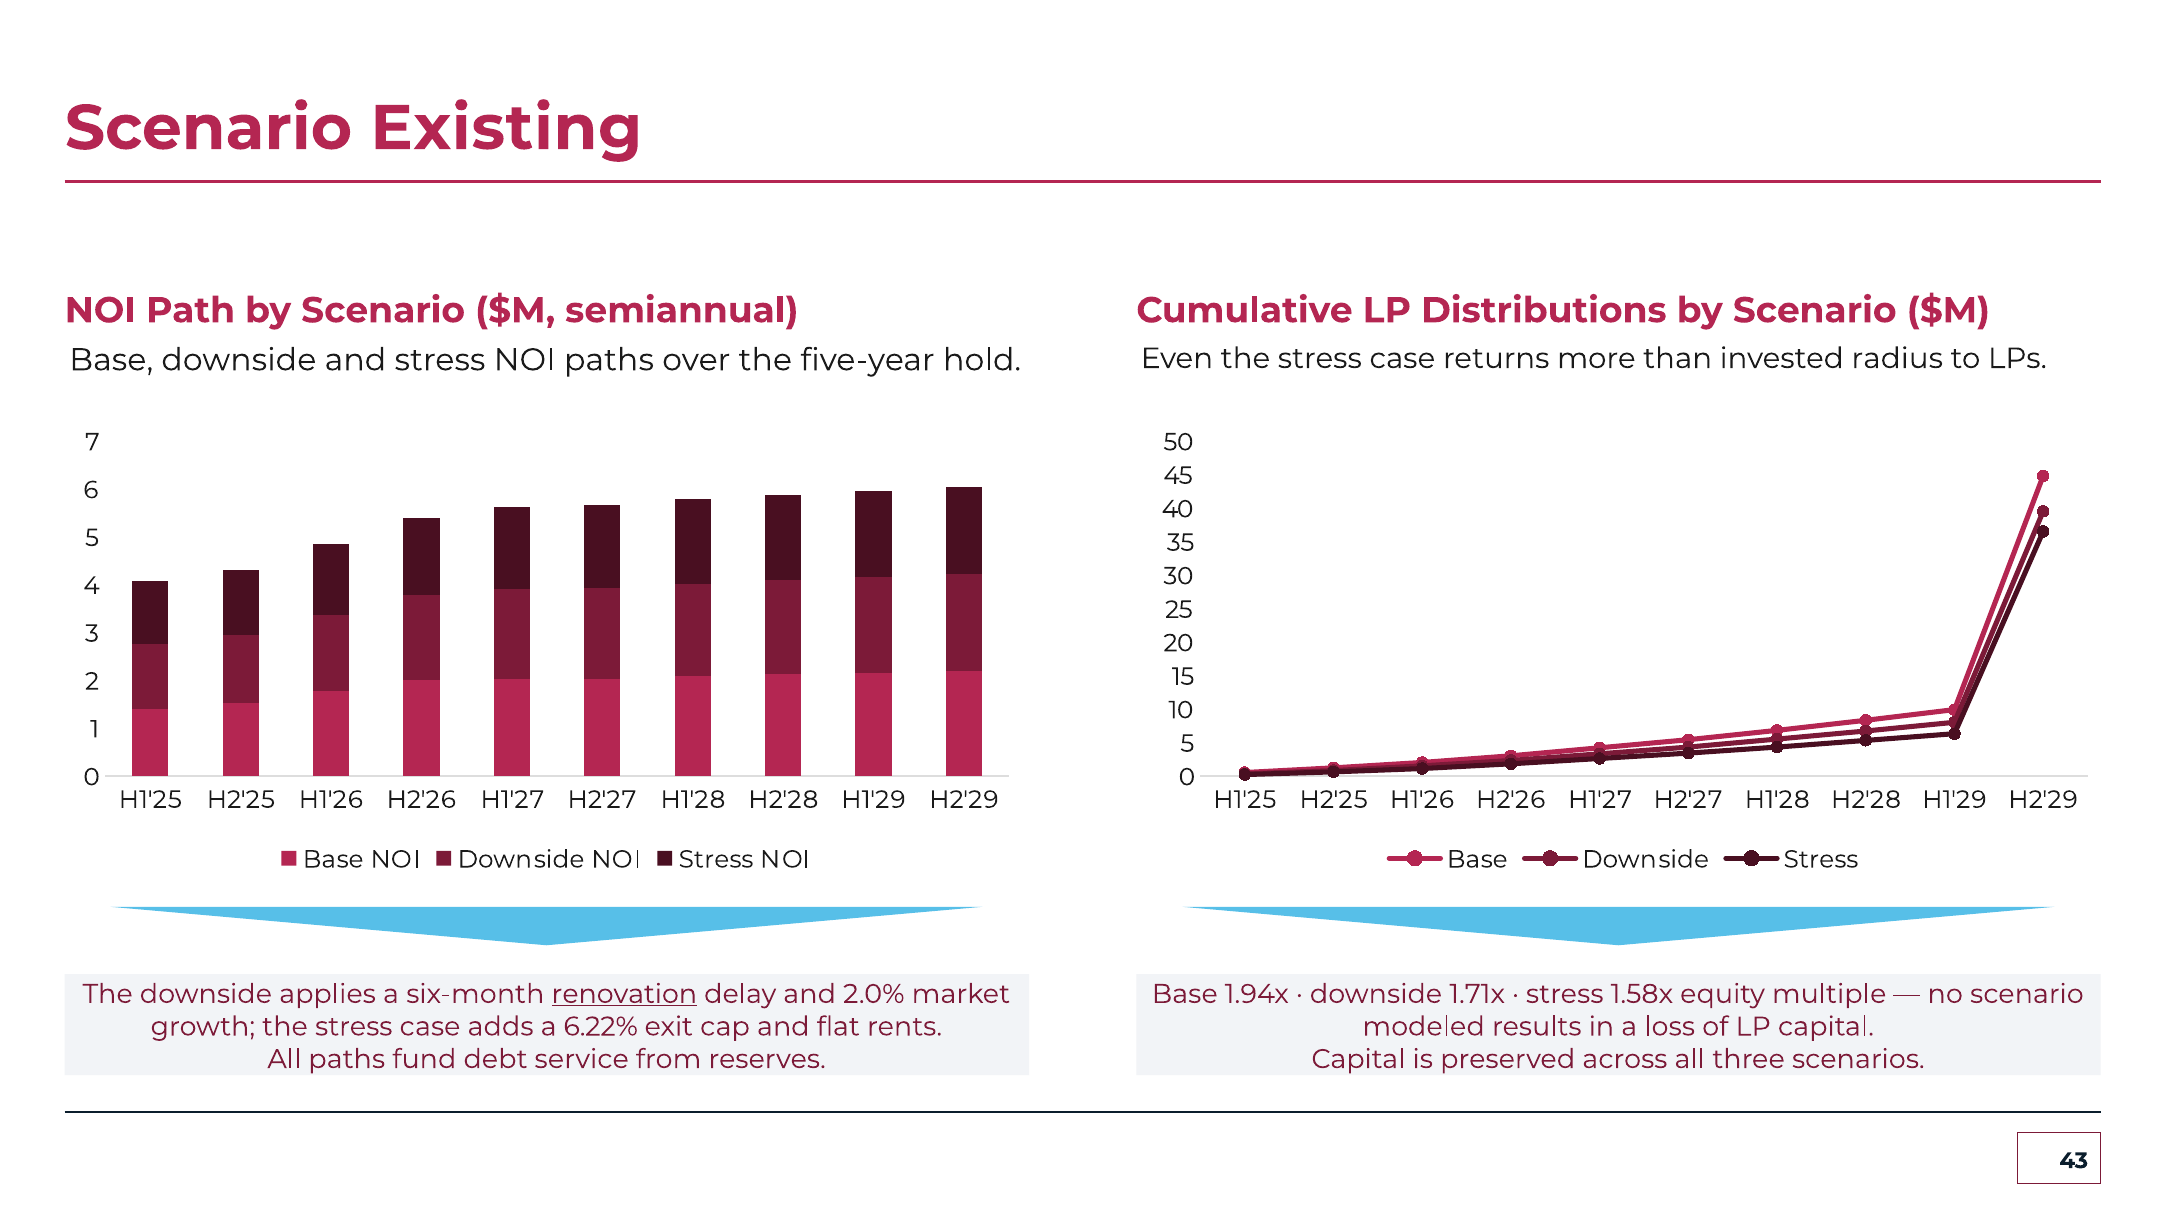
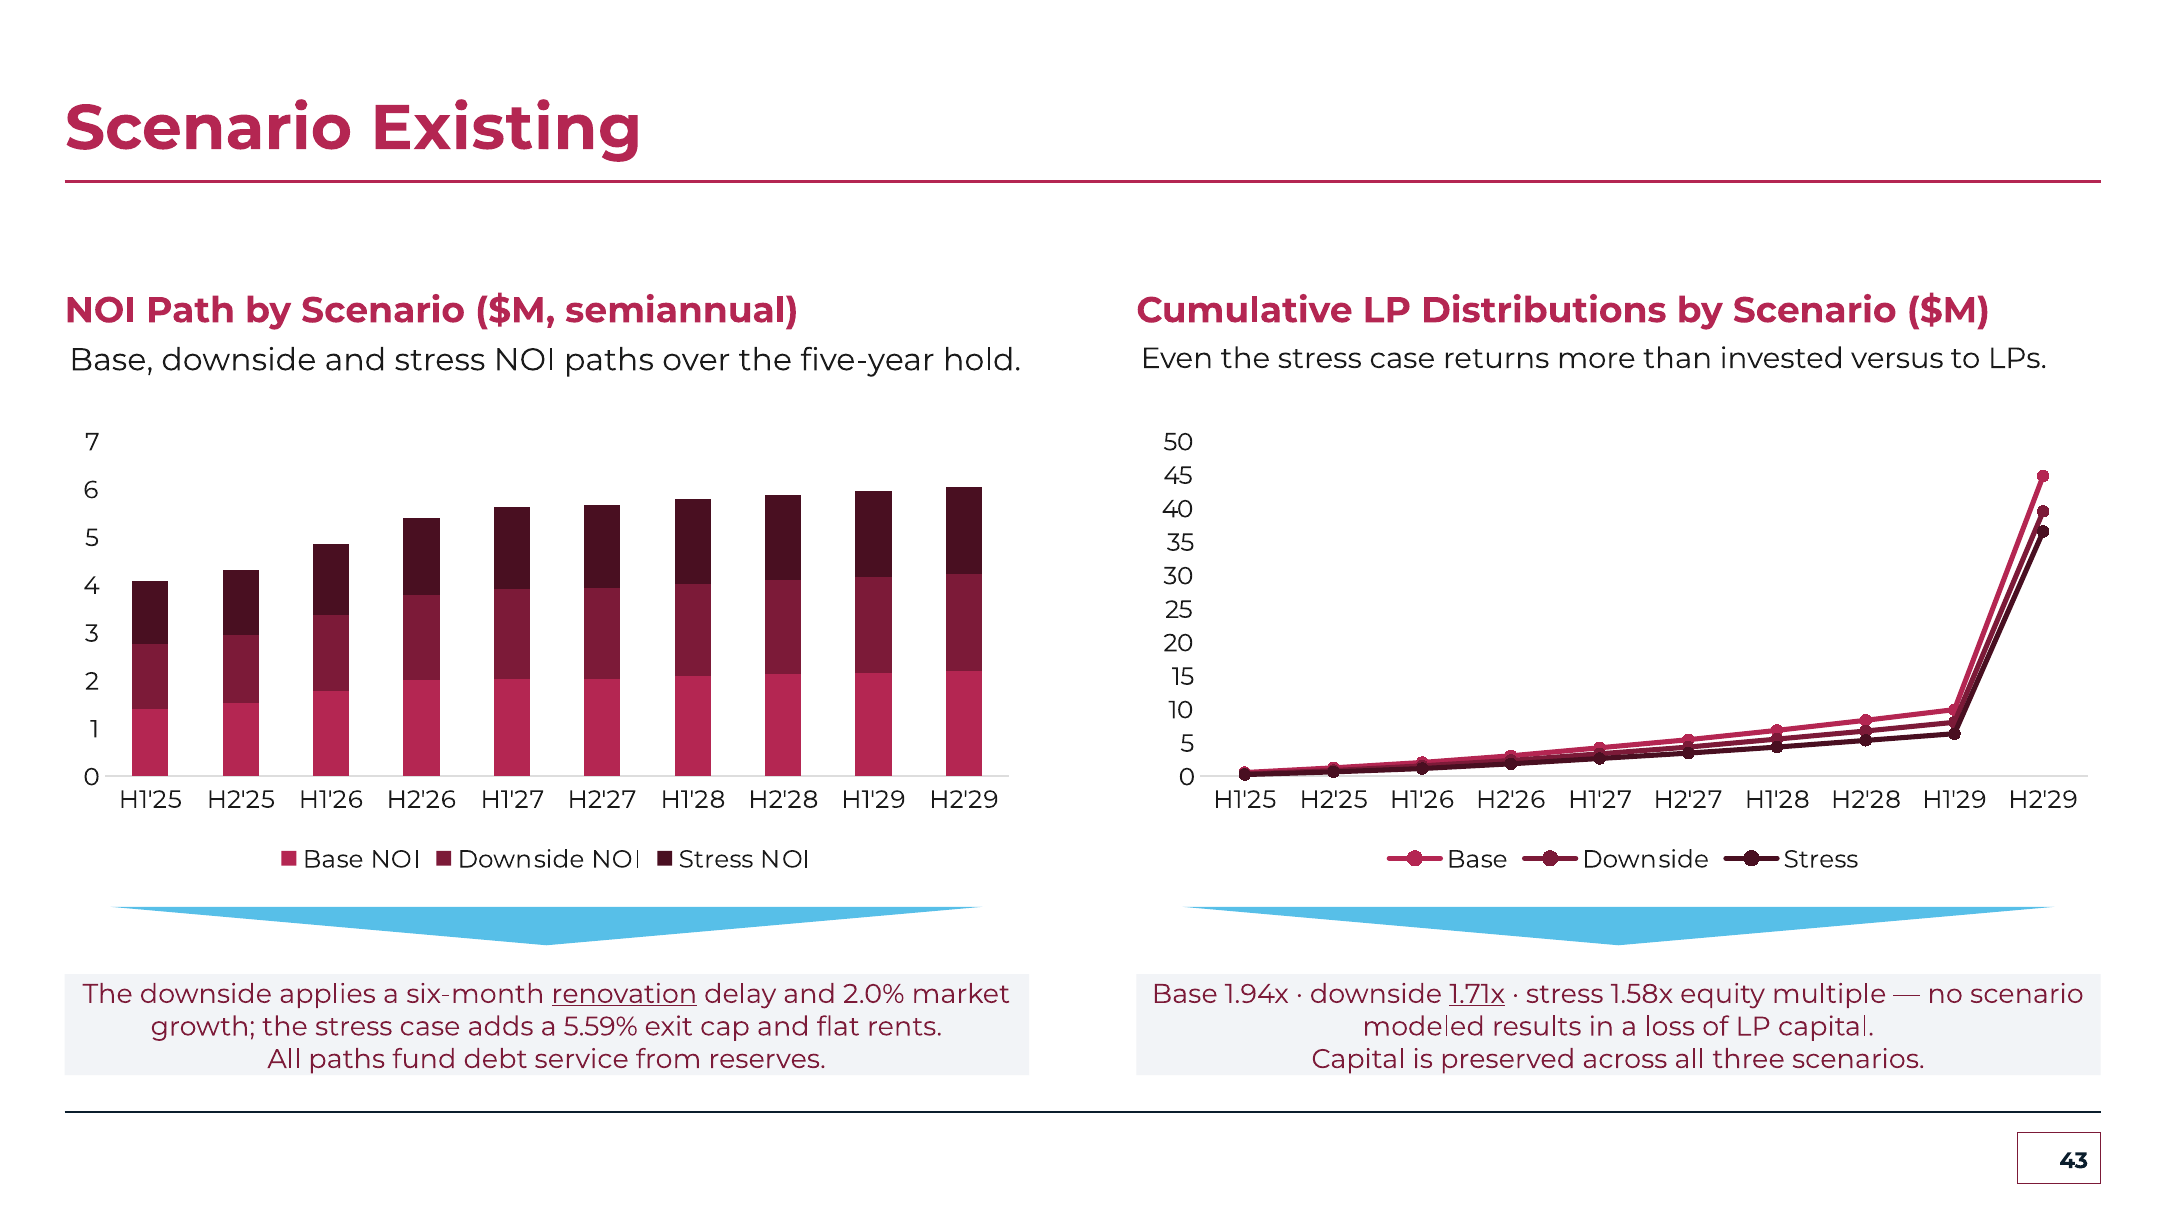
radius: radius -> versus
1.71x underline: none -> present
6.22%: 6.22% -> 5.59%
